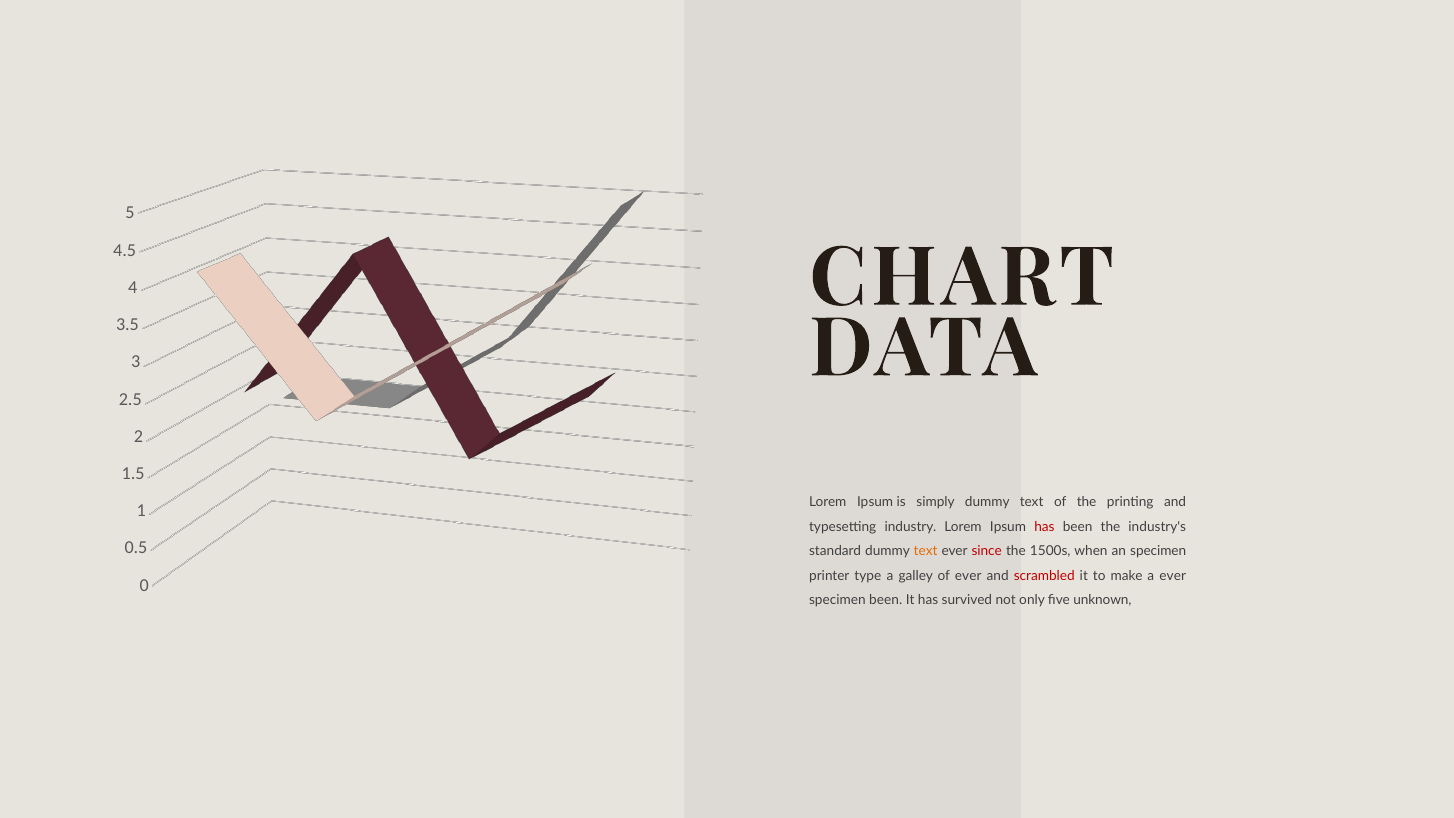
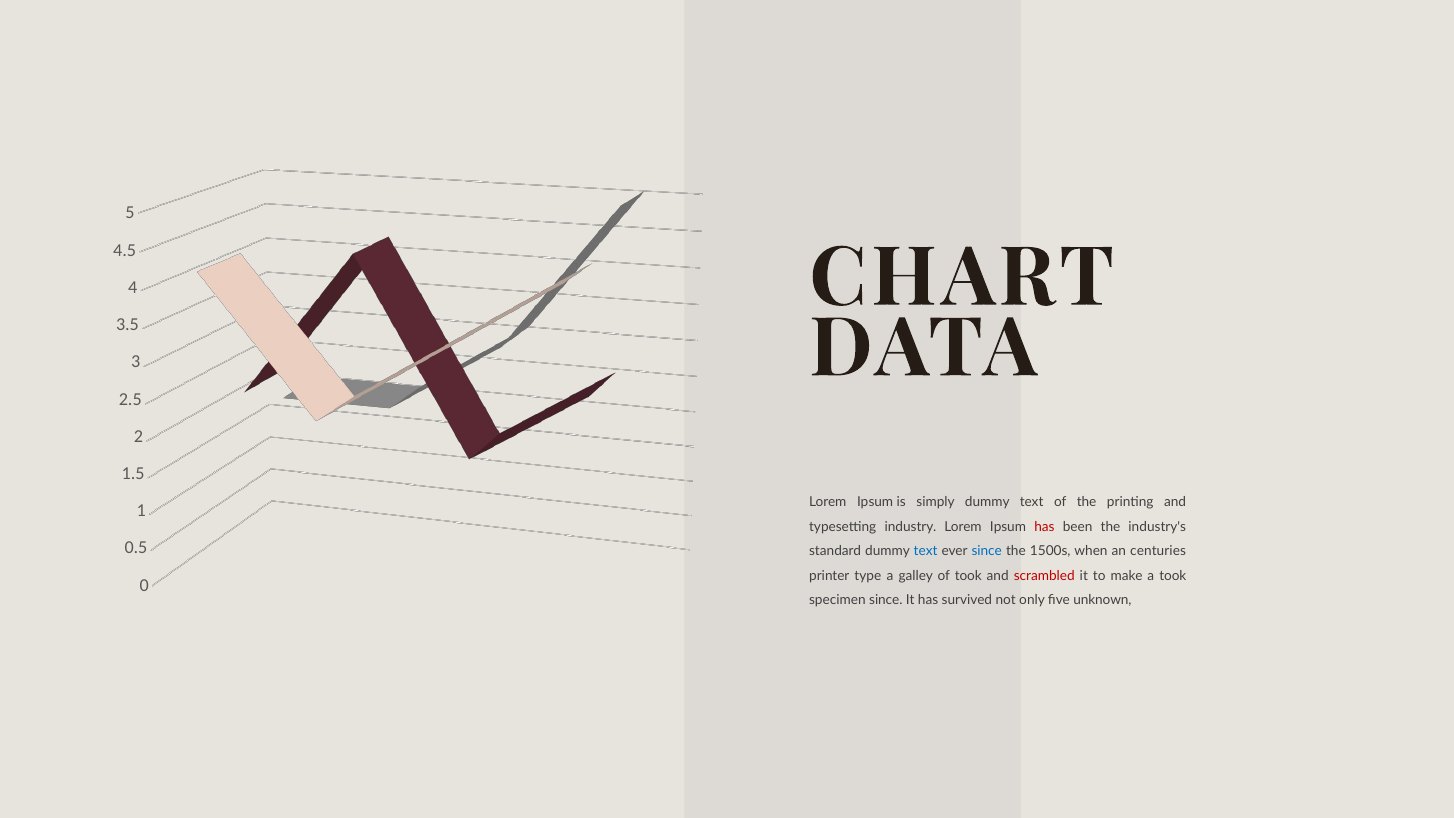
text at (926, 551) colour: orange -> blue
since at (987, 551) colour: red -> blue
an specimen: specimen -> centuries
of ever: ever -> took
a ever: ever -> took
specimen been: been -> since
